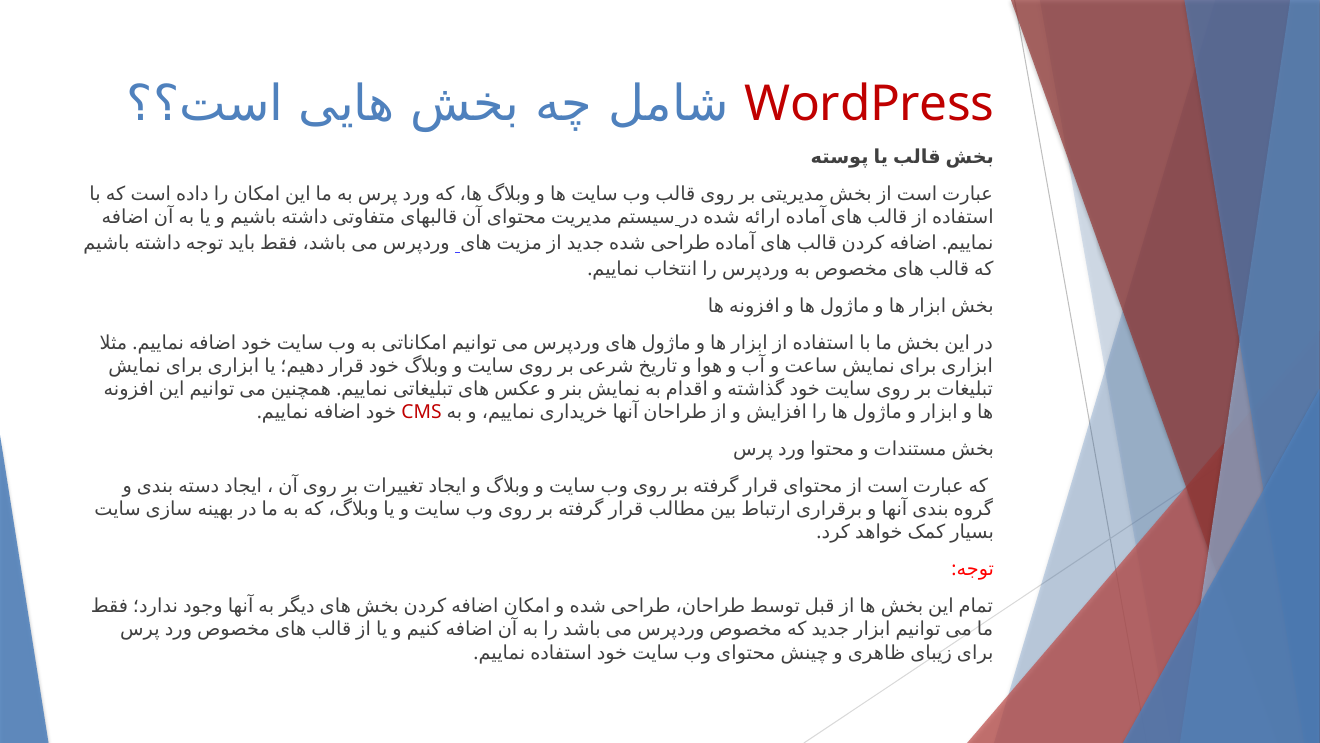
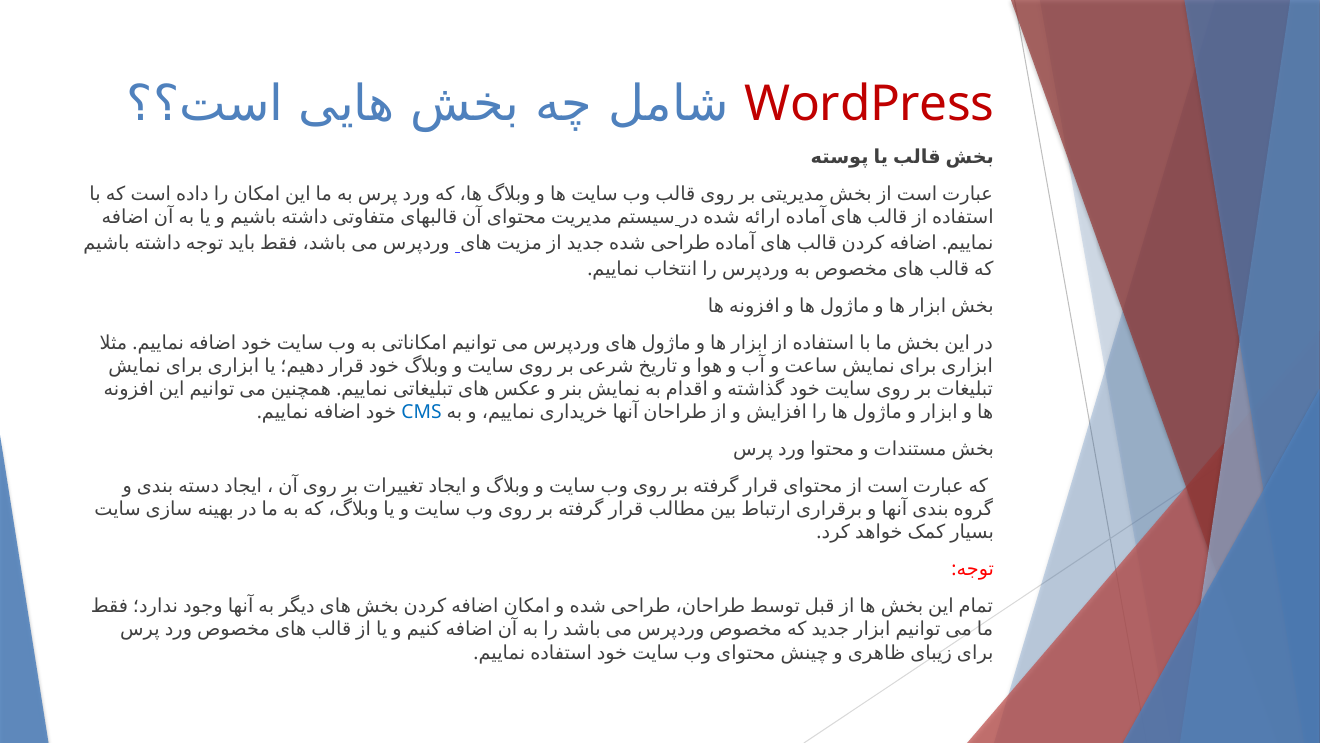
CMS colour: red -> blue
